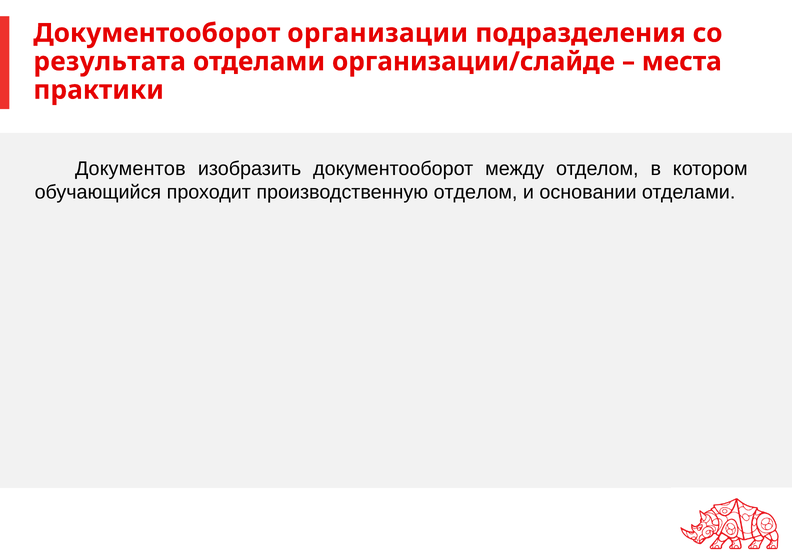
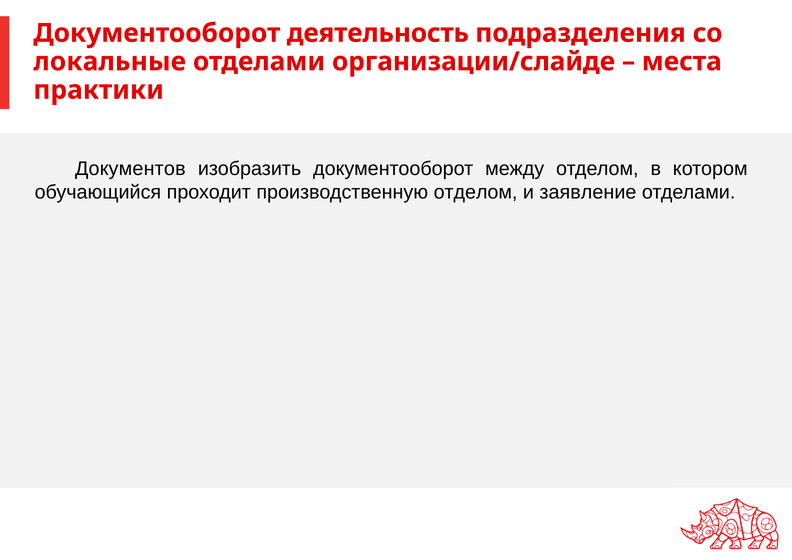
организации: организации -> деятельность
результата: результата -> локальные
основании: основании -> заявление
